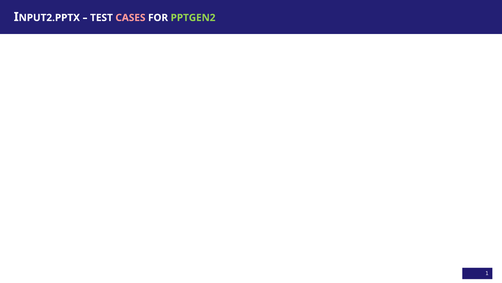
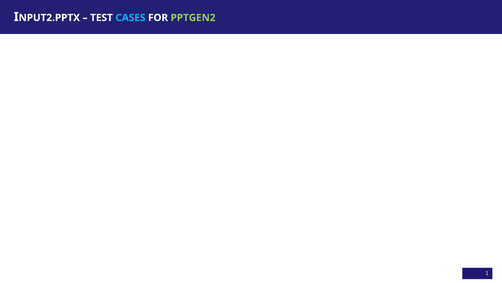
CASES colour: pink -> light blue
